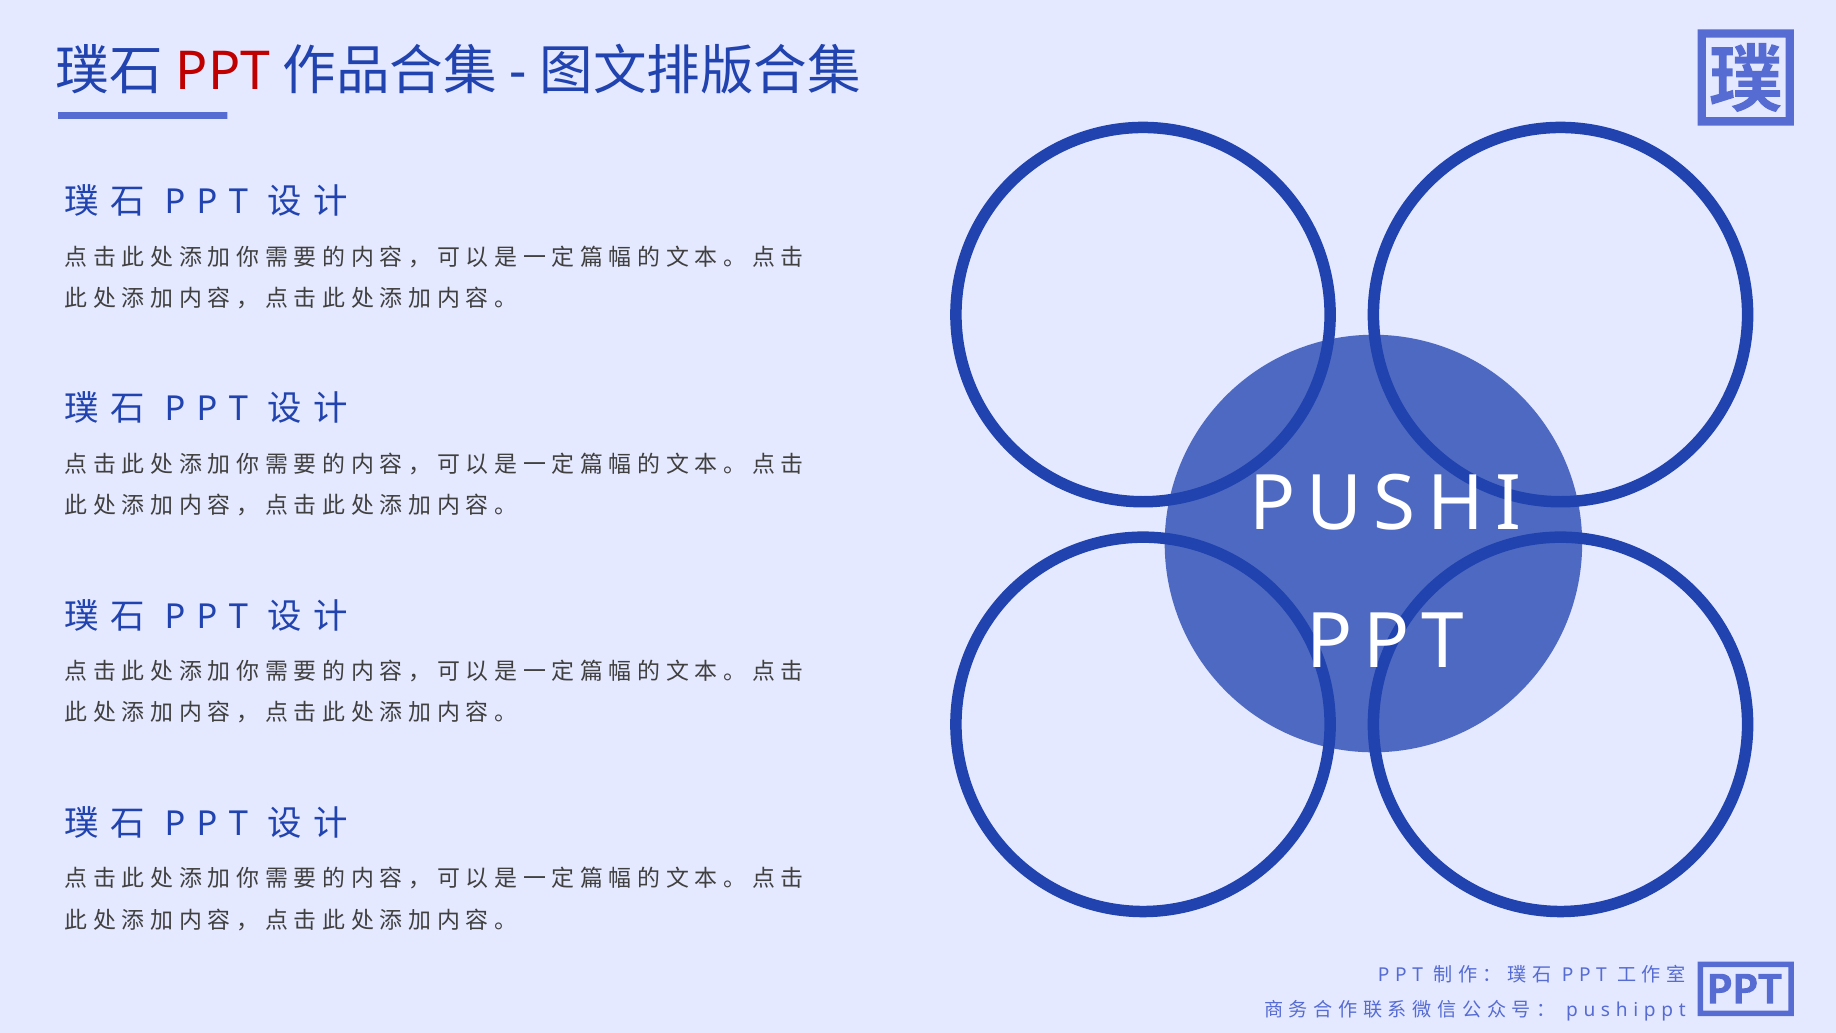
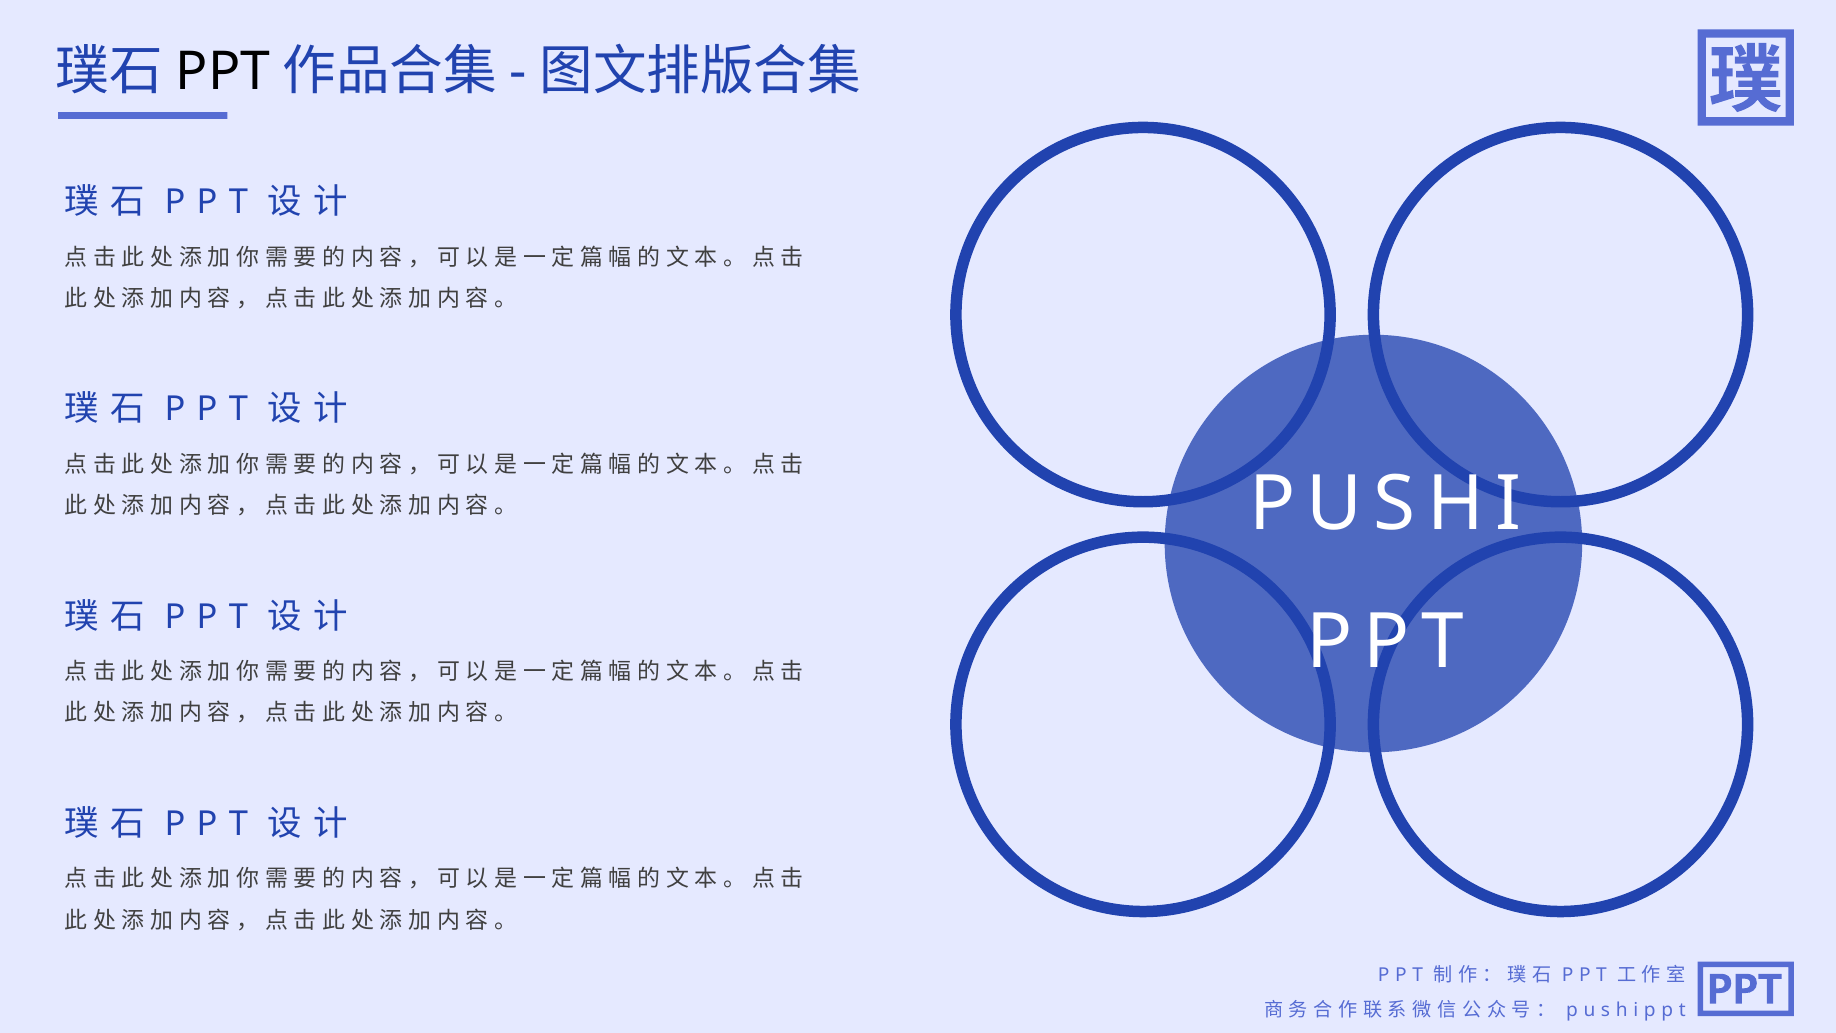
PPT at (223, 72) colour: red -> black
